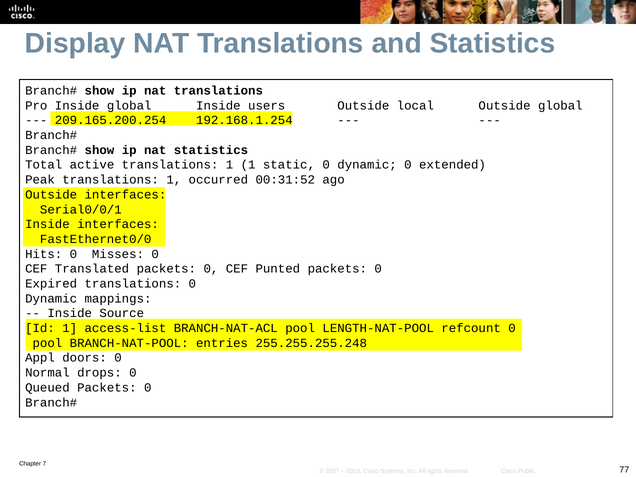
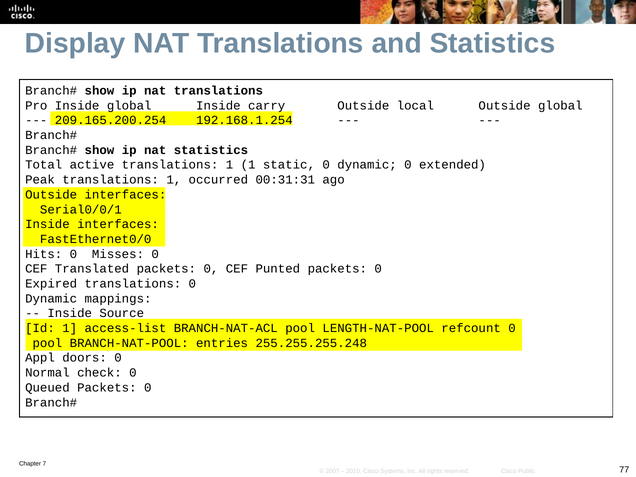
users: users -> carry
00:31:52: 00:31:52 -> 00:31:31
drops: drops -> check
